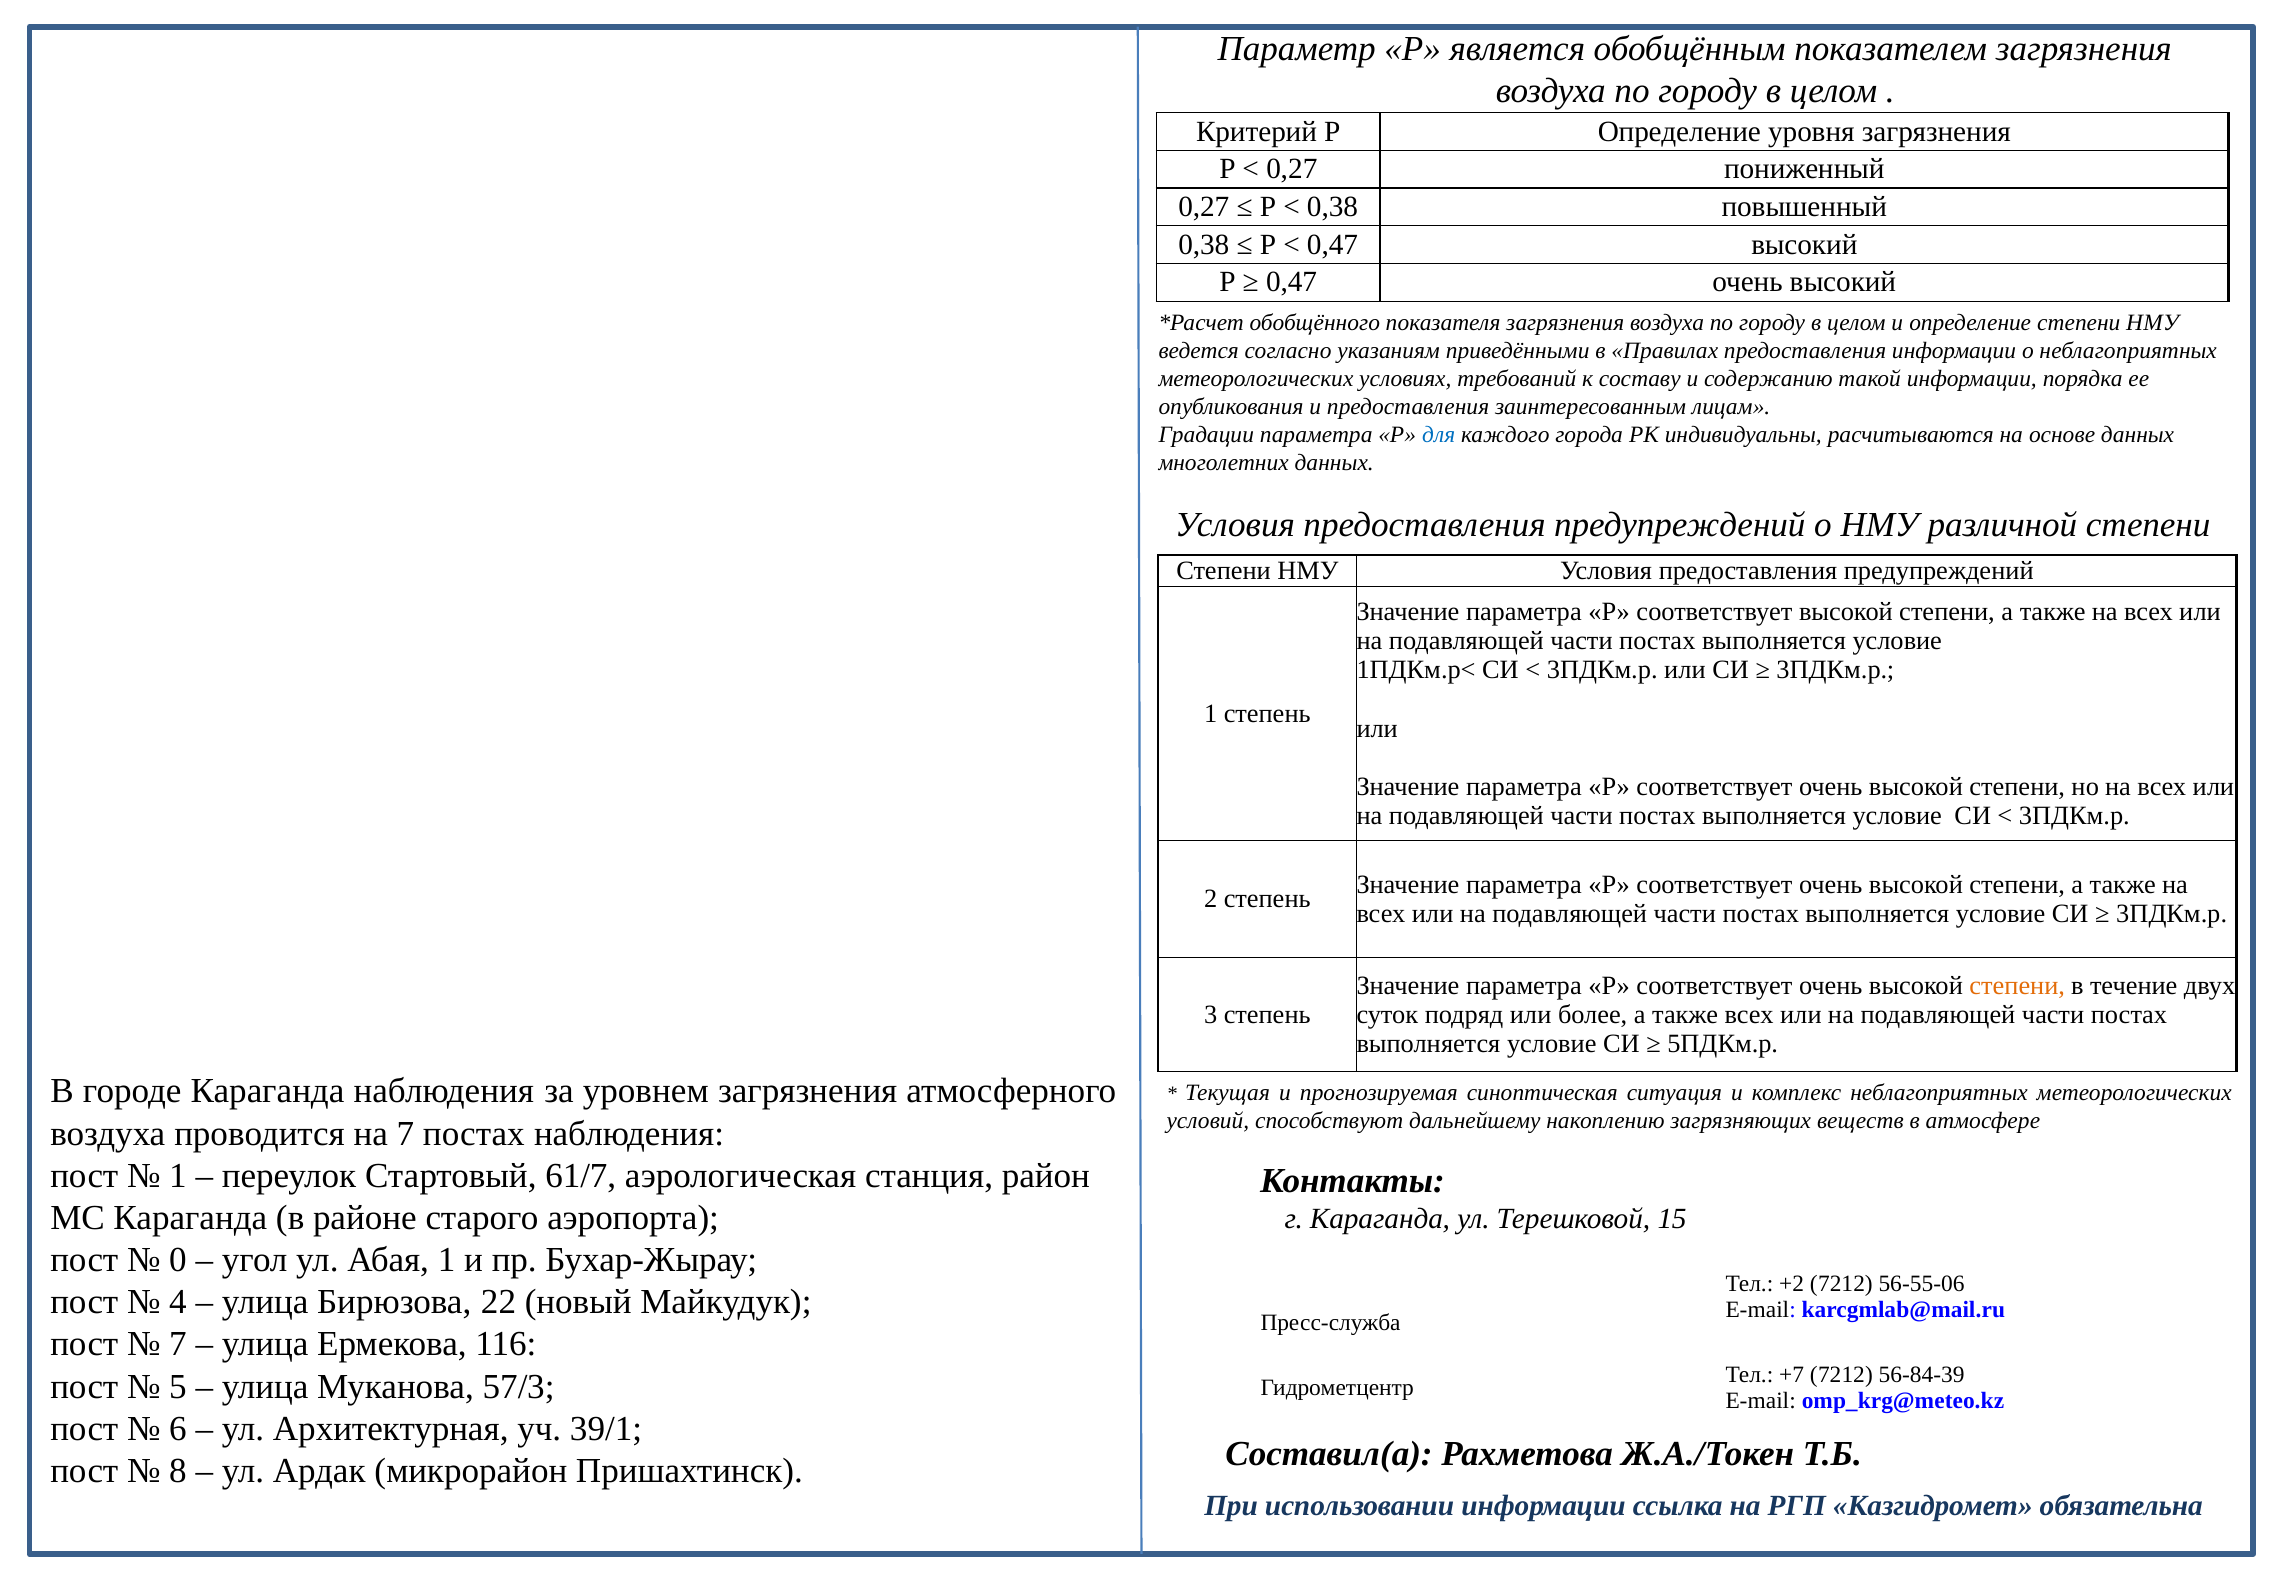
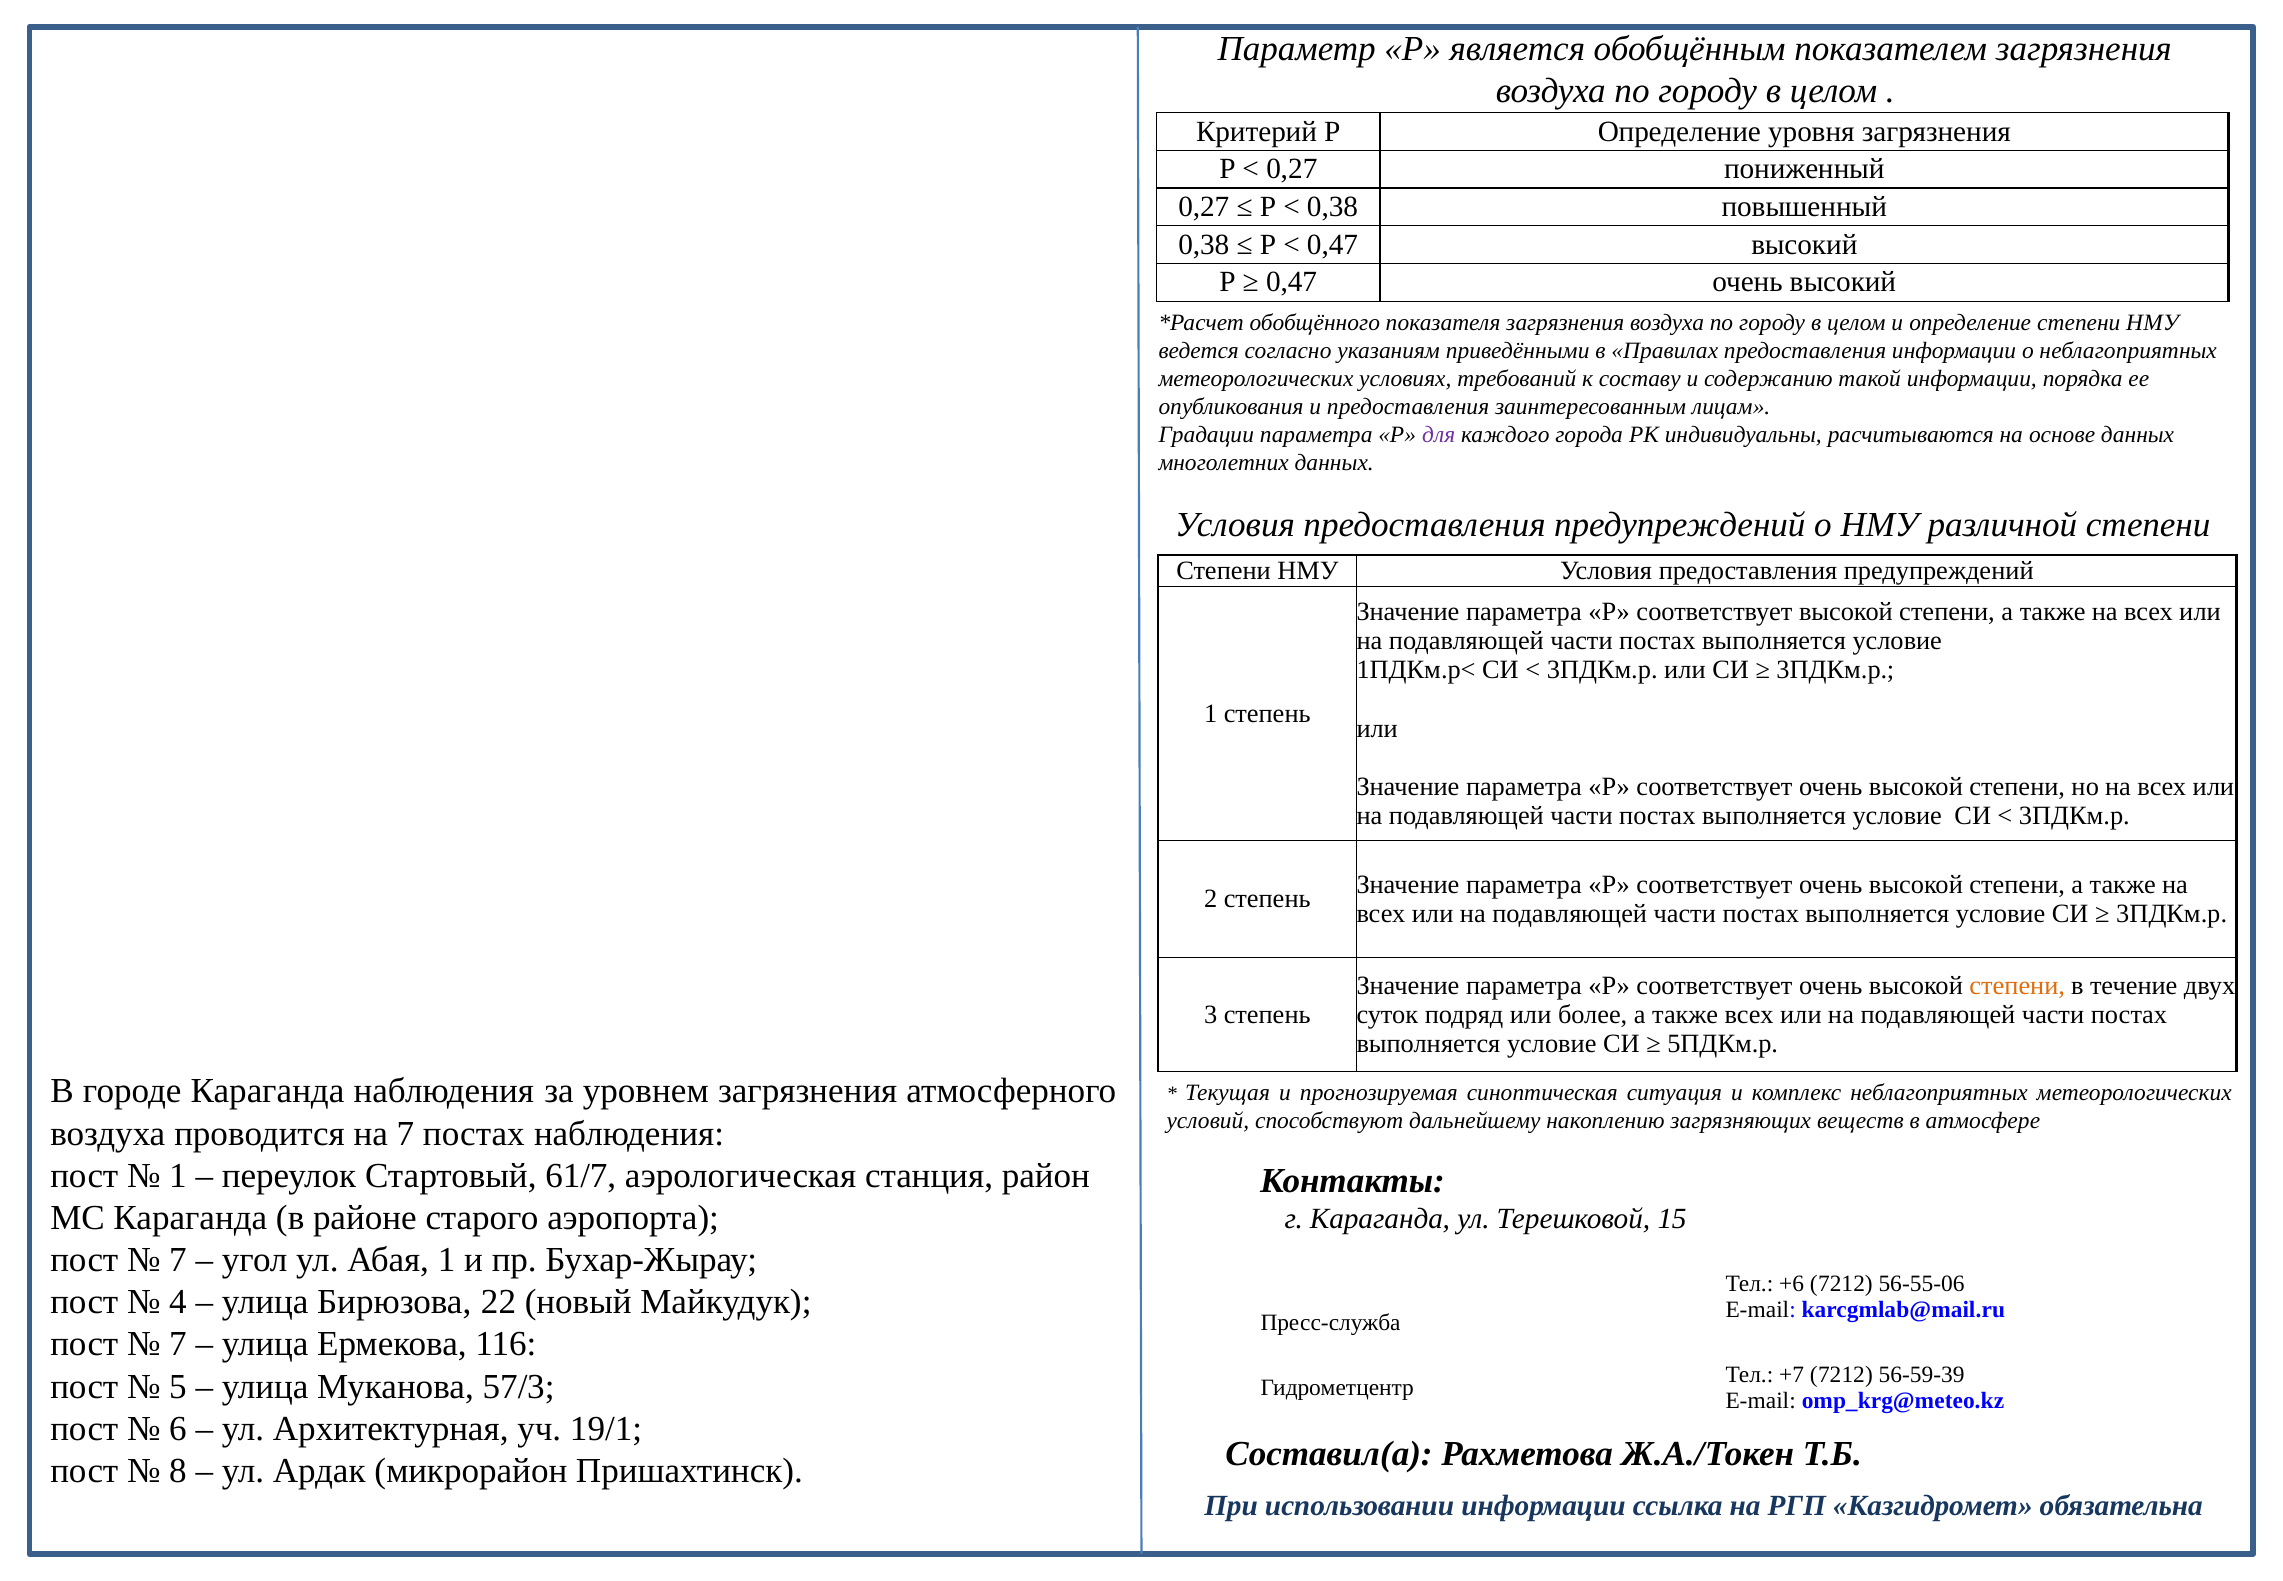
для colour: blue -> purple
0 at (178, 1260): 0 -> 7
+2: +2 -> +6
56-84-39: 56-84-39 -> 56-59-39
39/1: 39/1 -> 19/1
